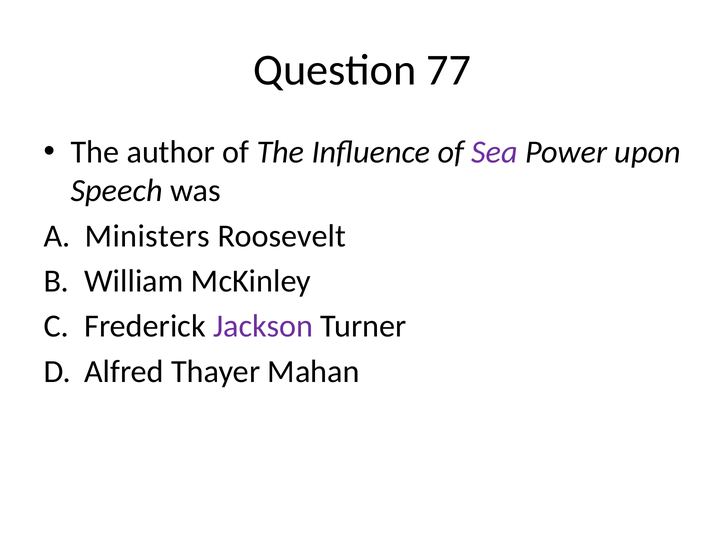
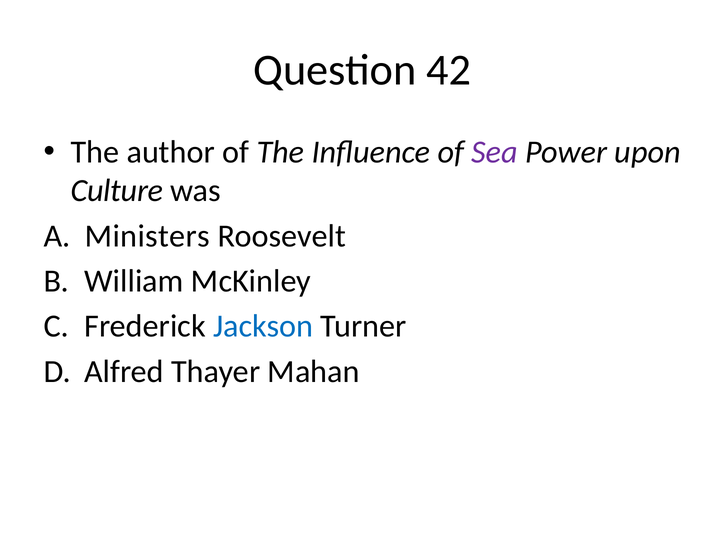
77: 77 -> 42
Speech: Speech -> Culture
Jackson colour: purple -> blue
